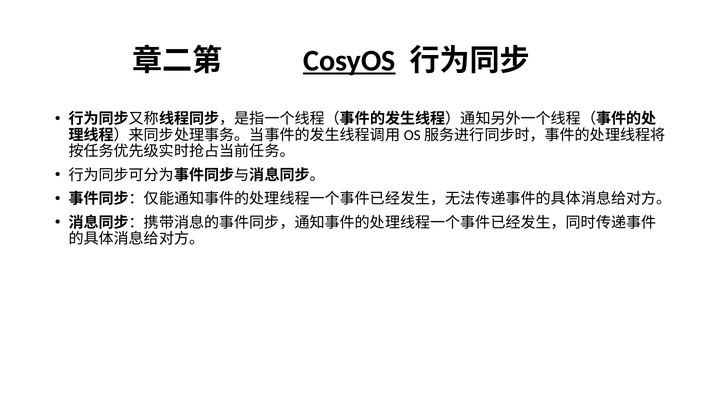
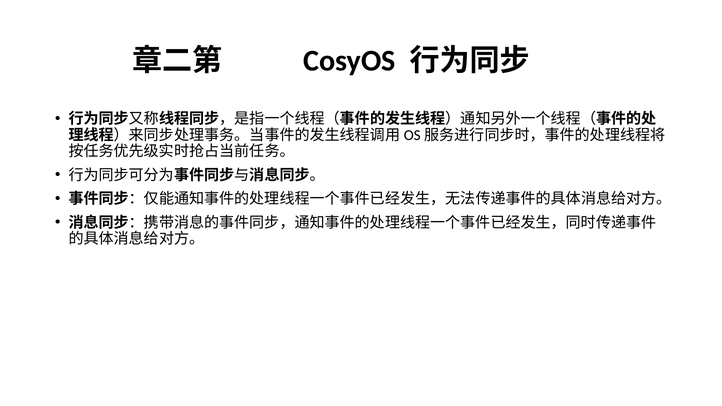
CosyOS underline: present -> none
